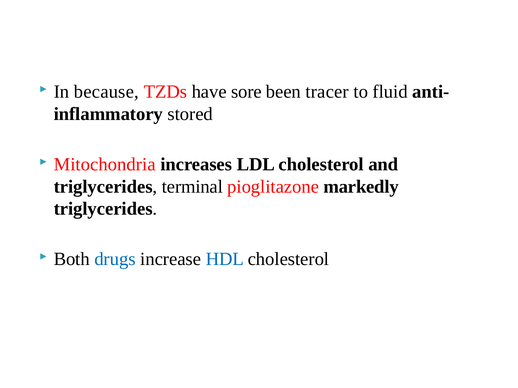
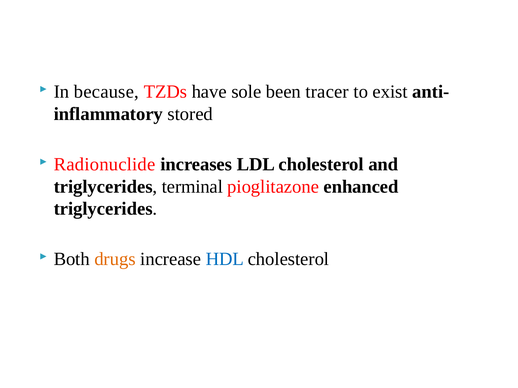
sore: sore -> sole
fluid: fluid -> exist
Mitochondria: Mitochondria -> Radionuclide
markedly: markedly -> enhanced
drugs colour: blue -> orange
